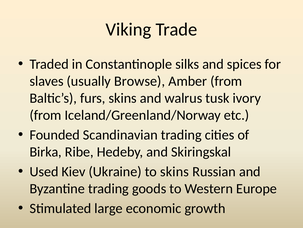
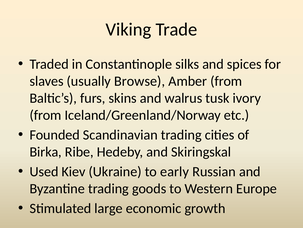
to skins: skins -> early
